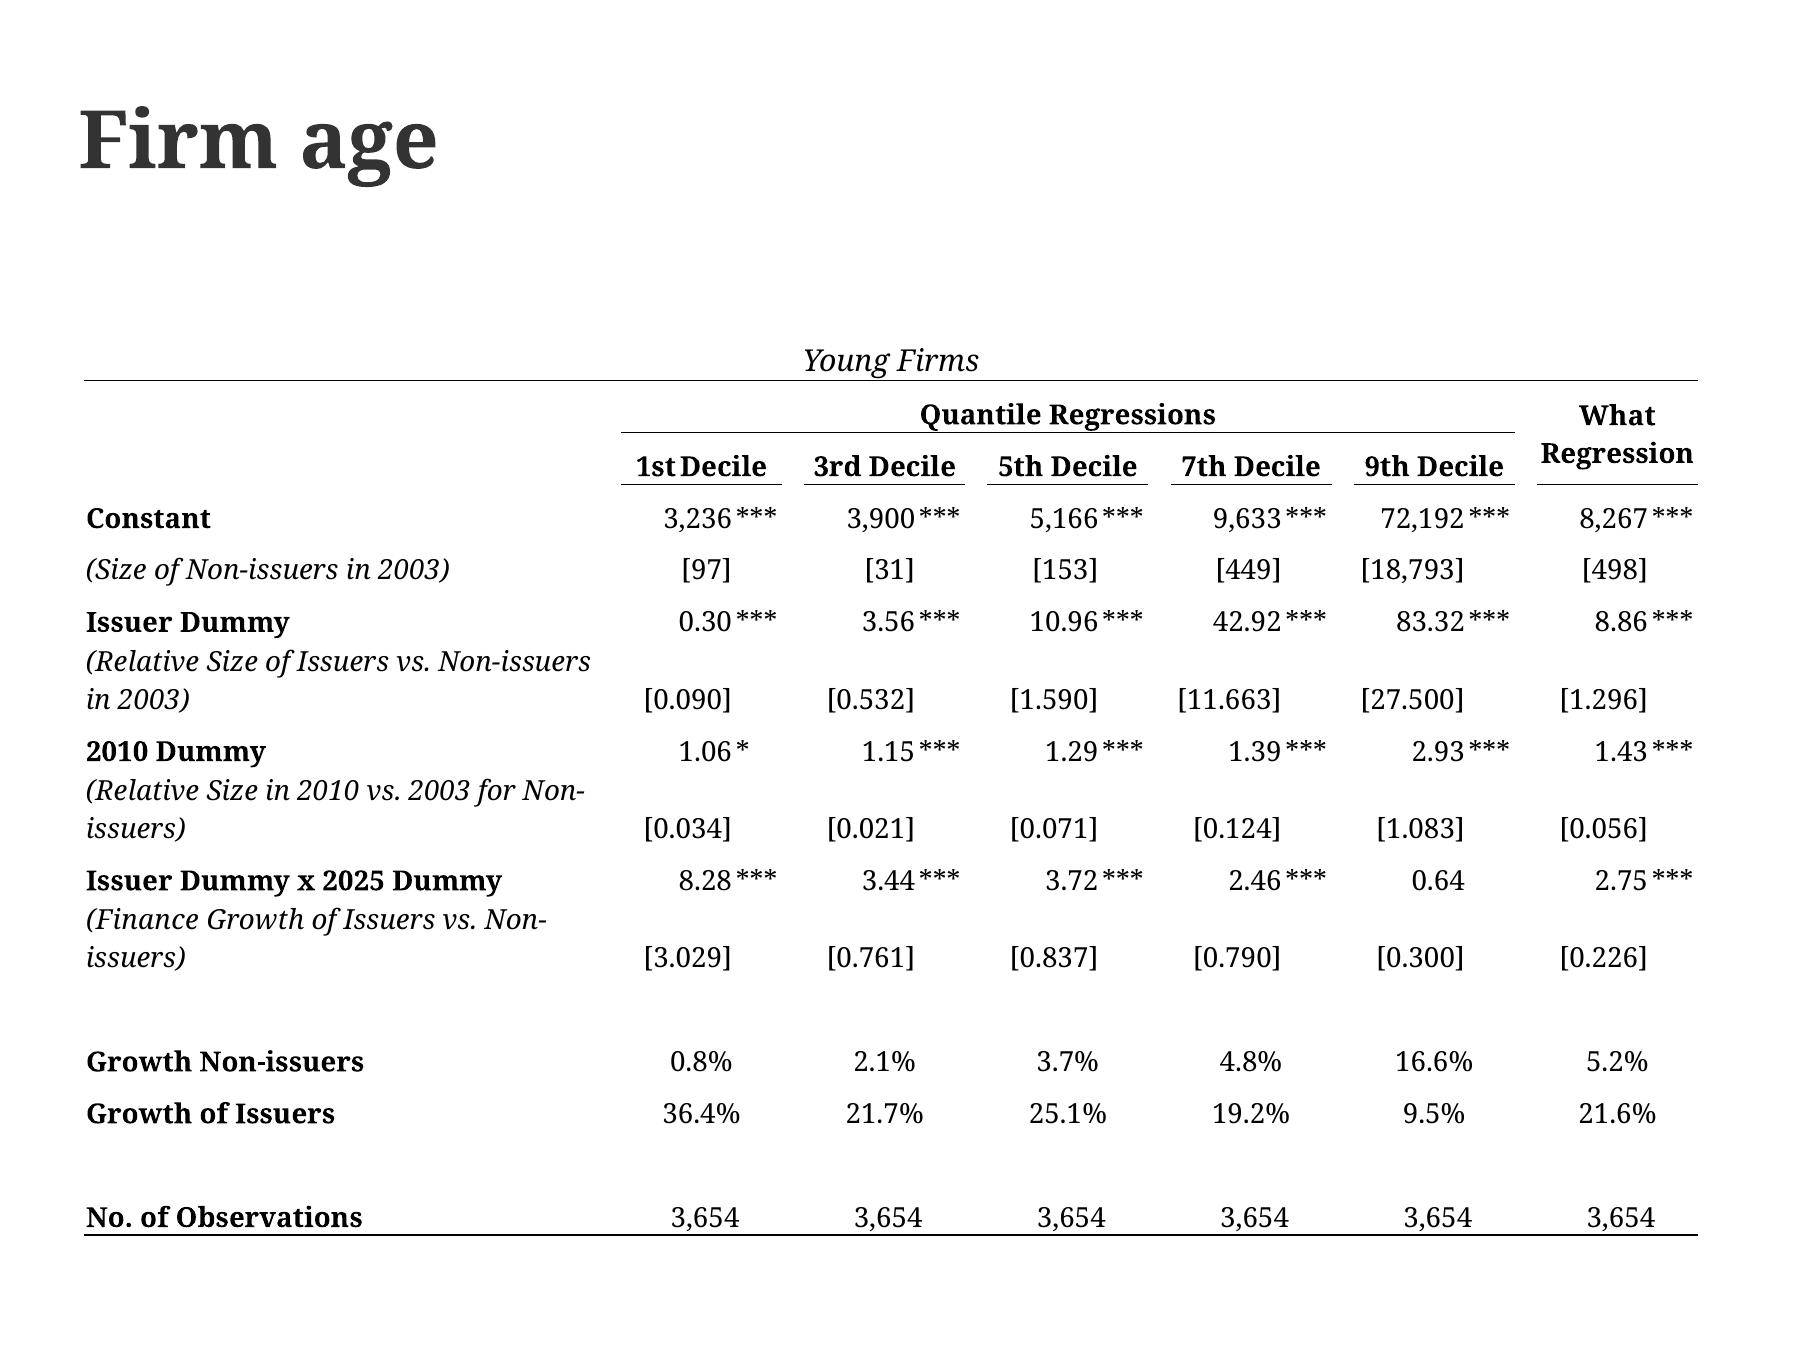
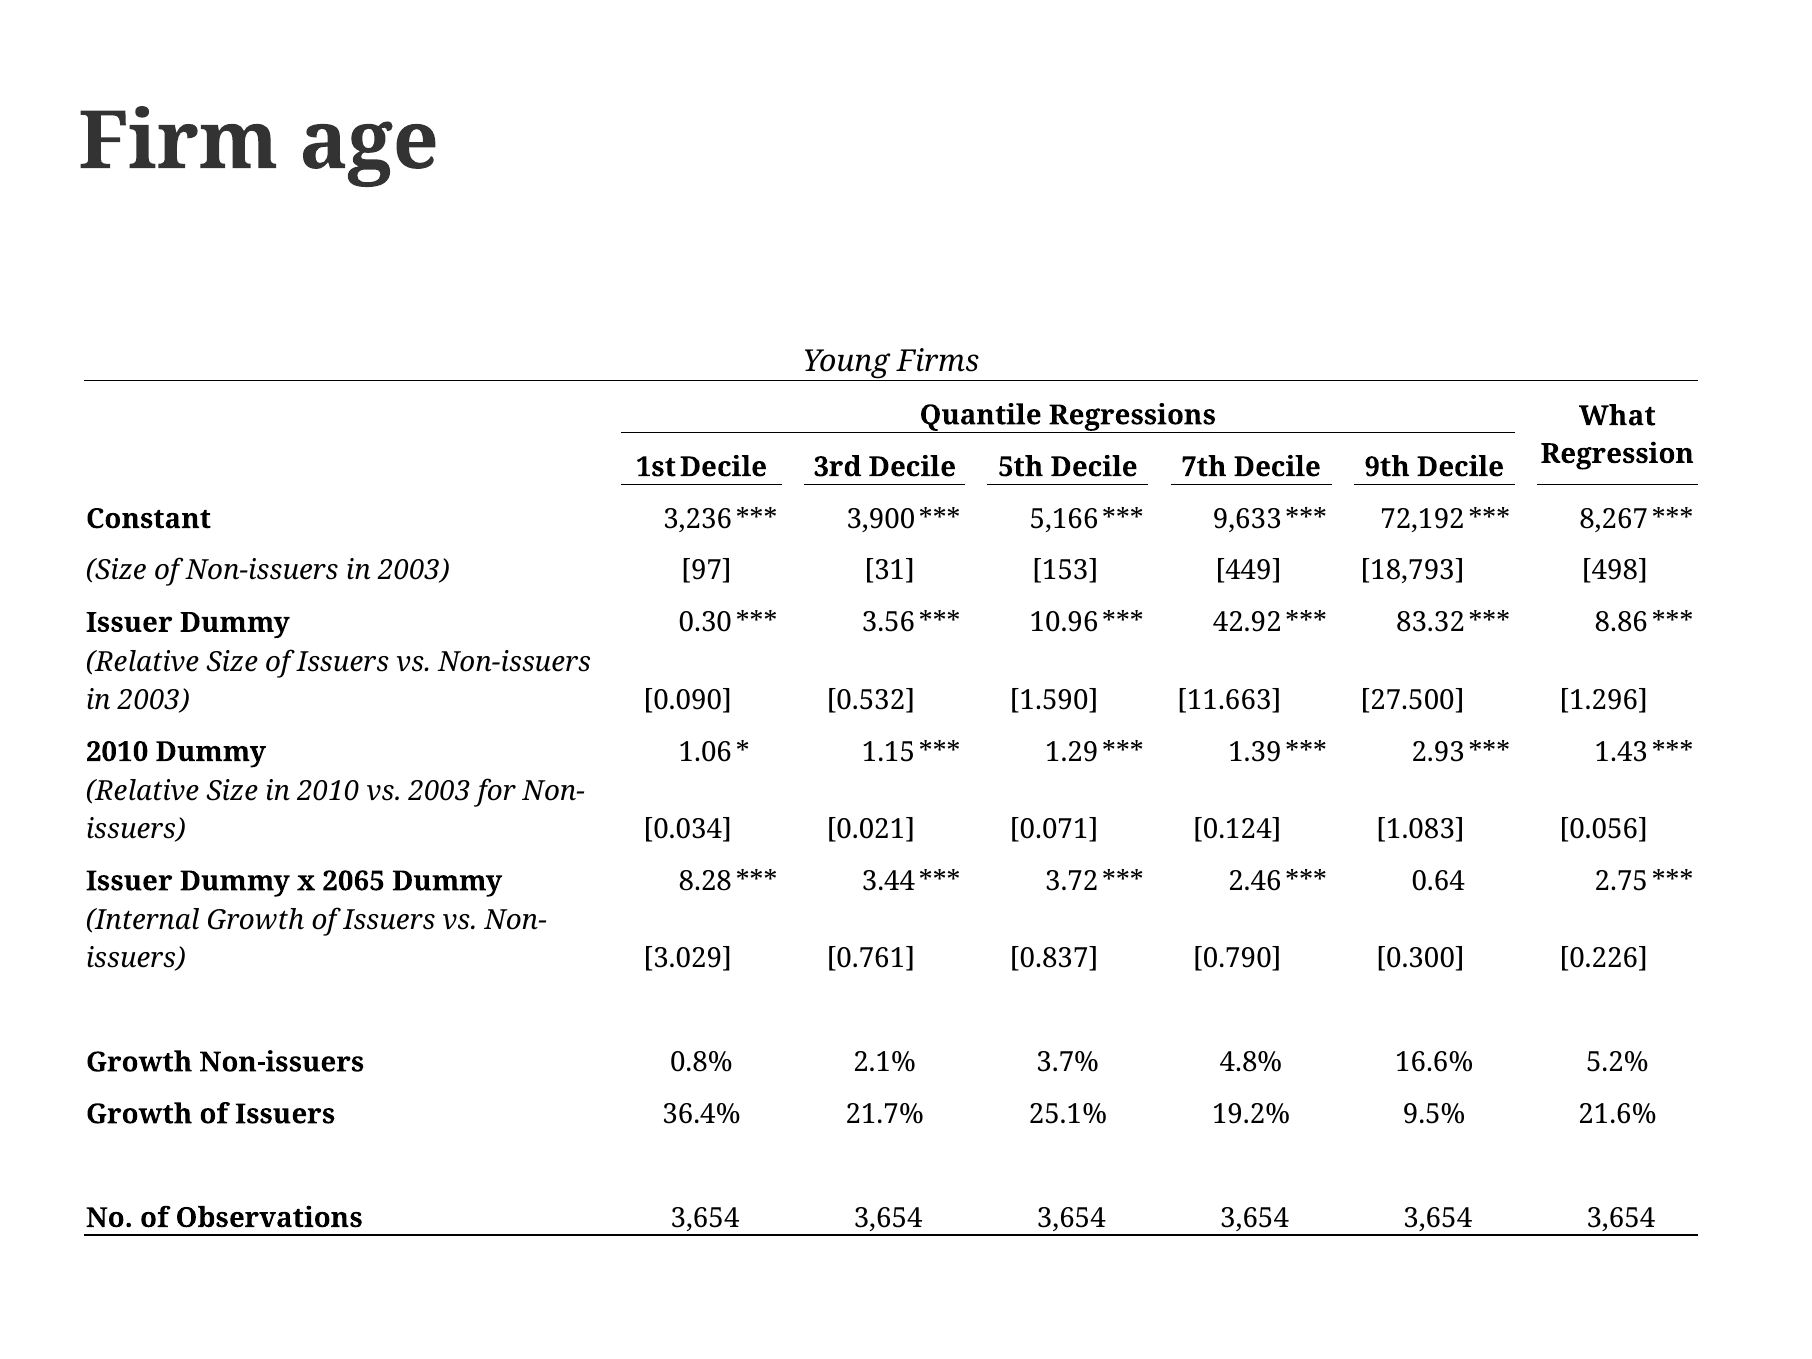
2025: 2025 -> 2065
Finance: Finance -> Internal
